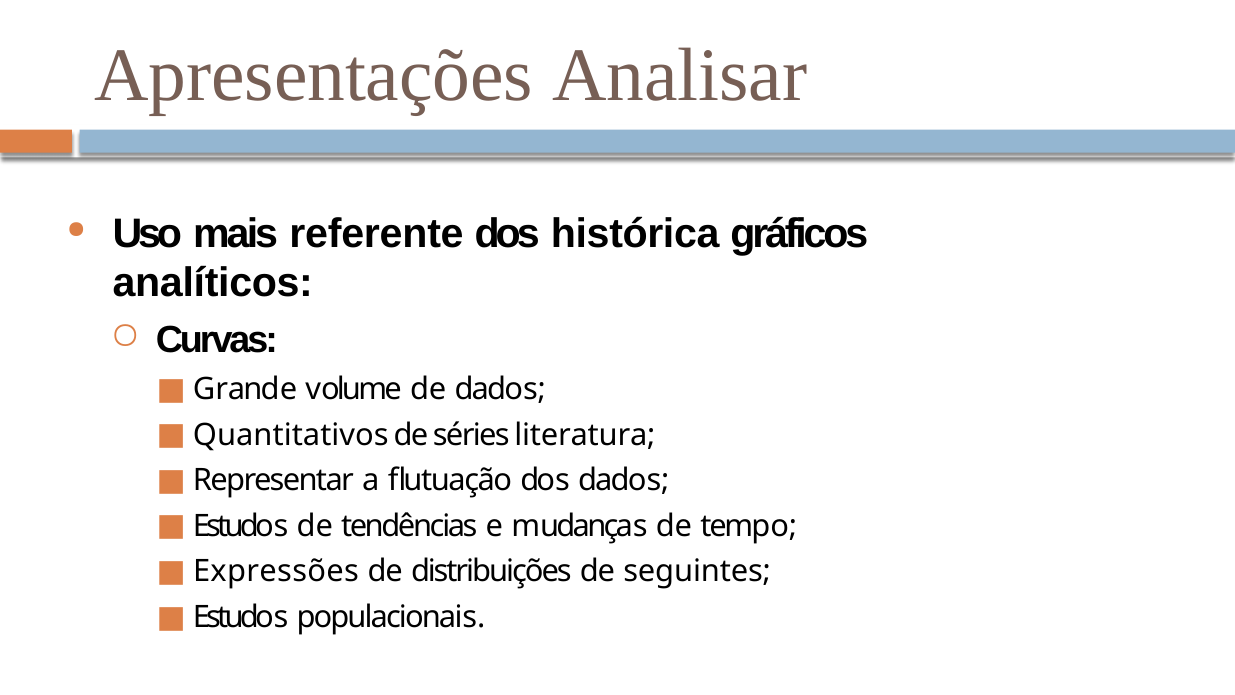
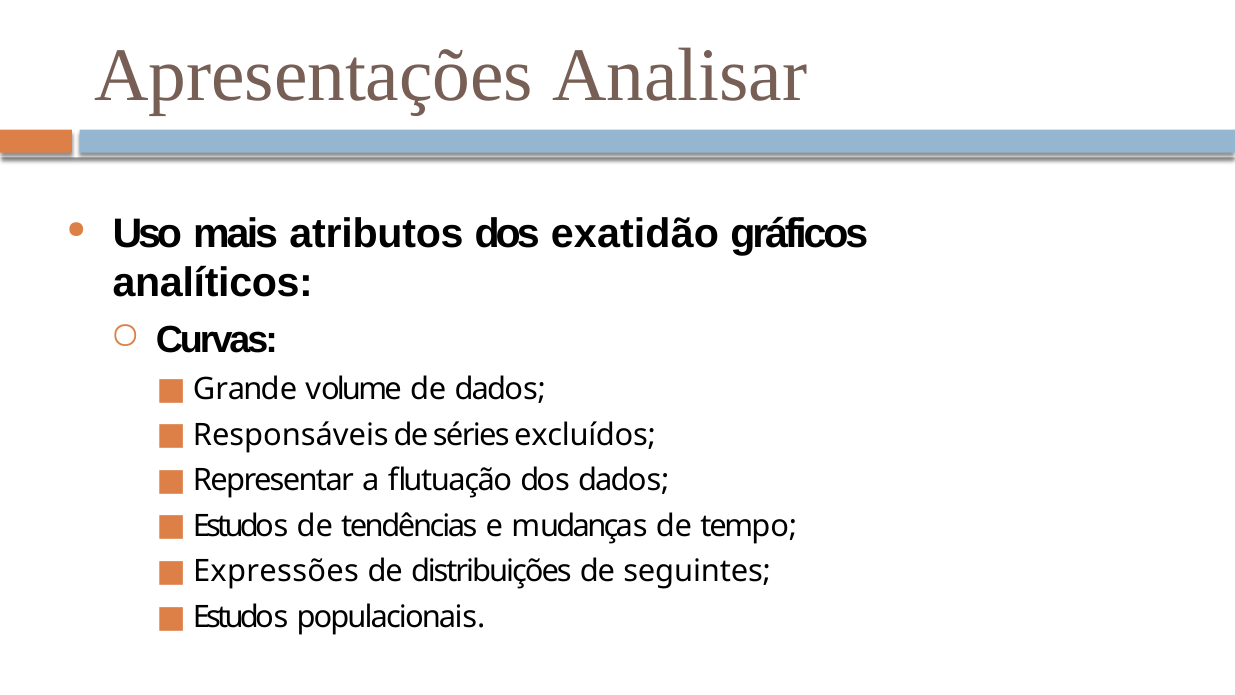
referente: referente -> atributos
histórica: histórica -> exatidão
Quantitativos: Quantitativos -> Responsáveis
literatura: literatura -> excluídos
